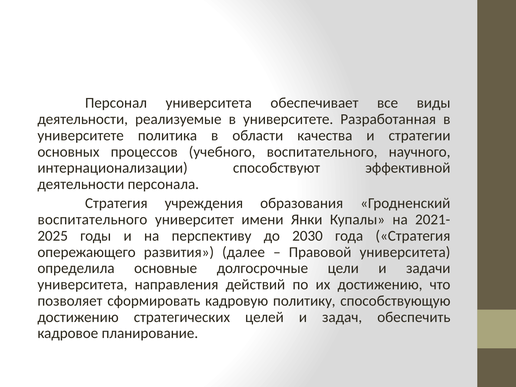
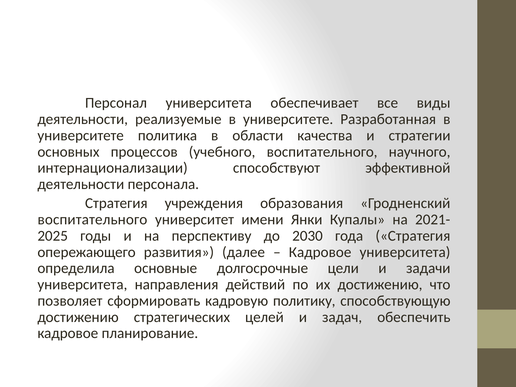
Правовой at (320, 252): Правовой -> Кадровое
